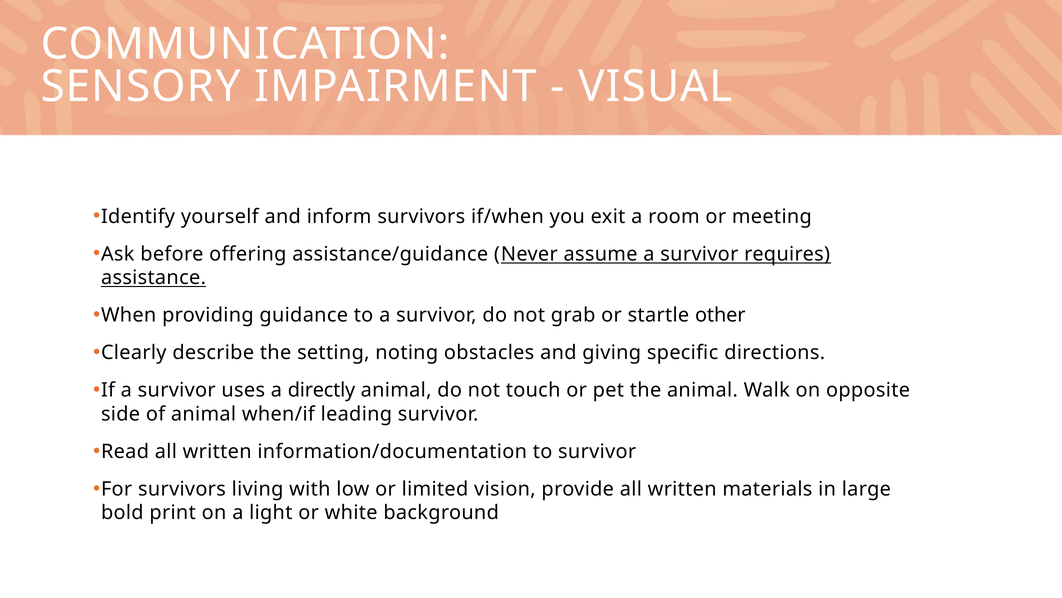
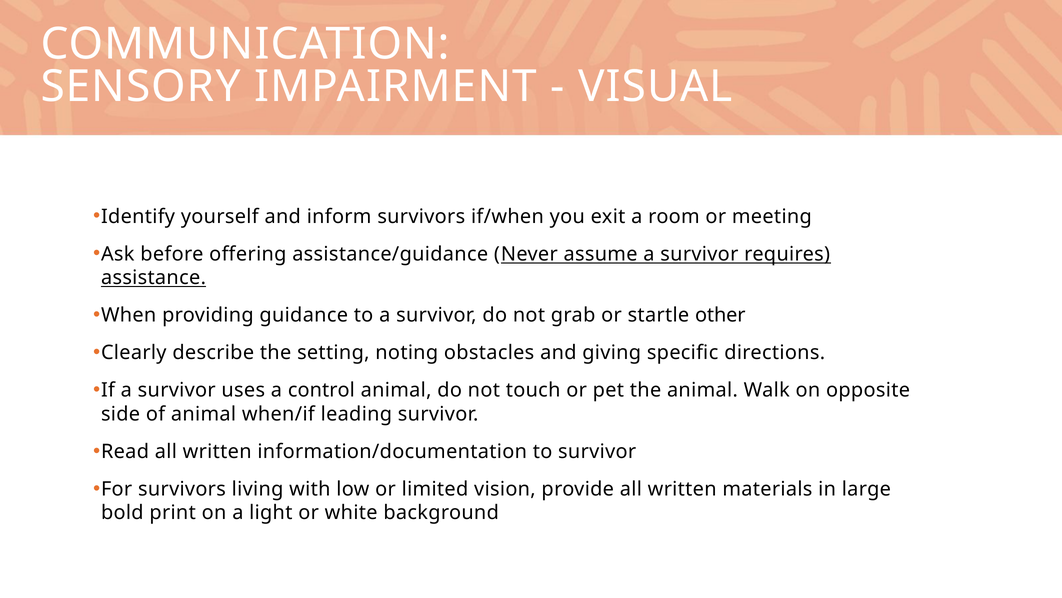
directly: directly -> control
